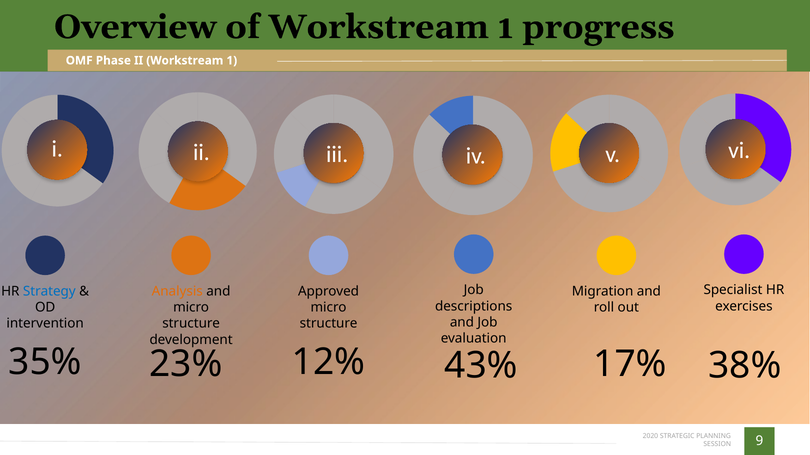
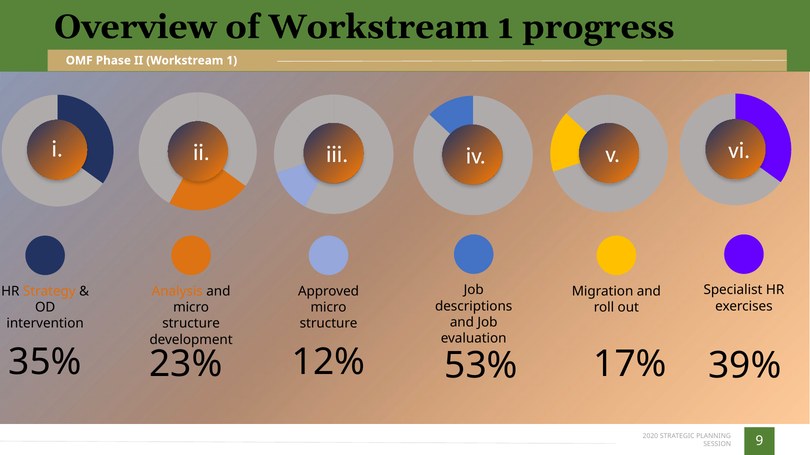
Strategy colour: blue -> orange
43%: 43% -> 53%
38%: 38% -> 39%
